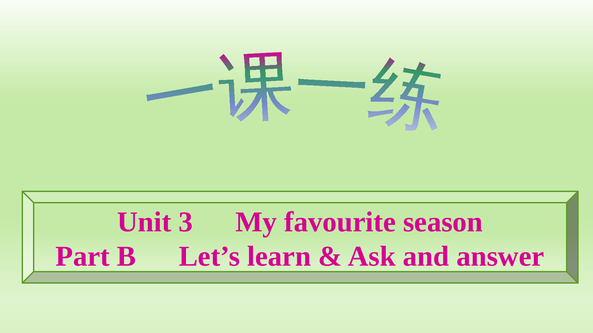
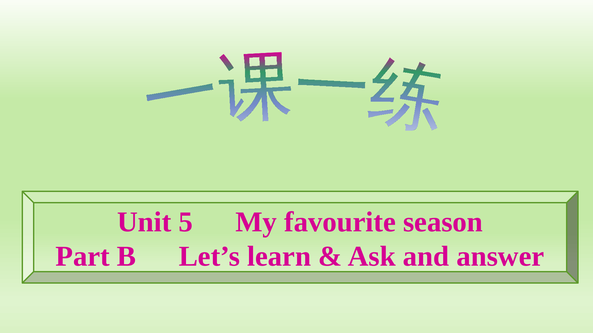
3: 3 -> 5
